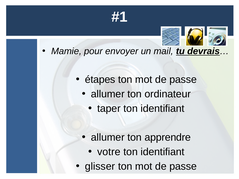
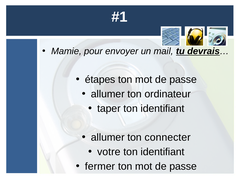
apprendre: apprendre -> connecter
glisser: glisser -> fermer
